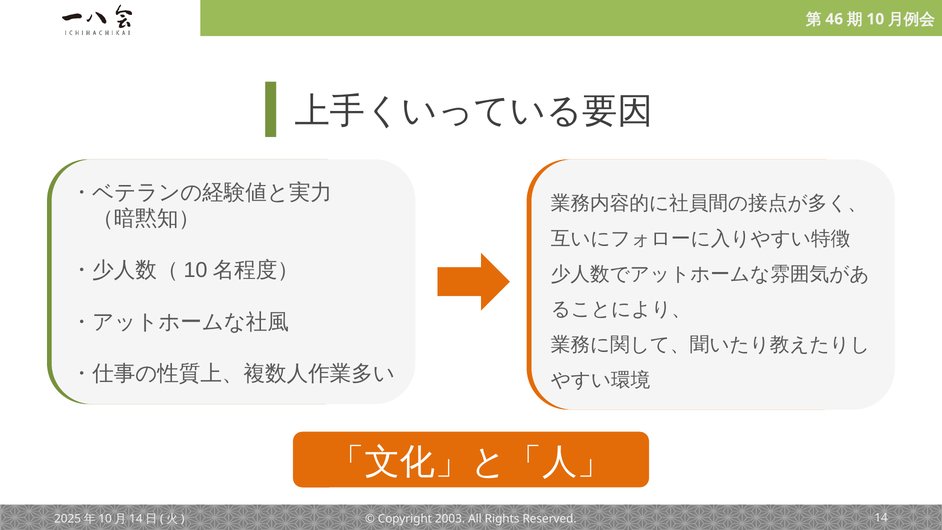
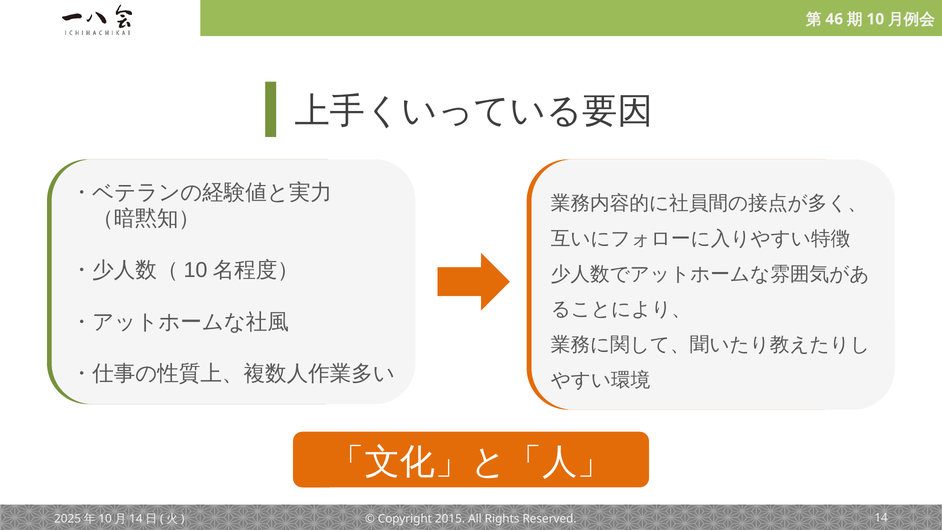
2003: 2003 -> 2015
